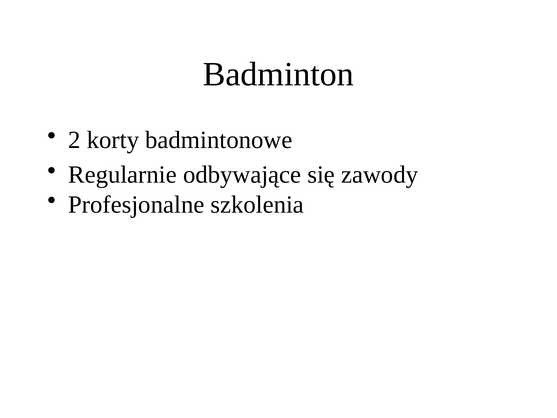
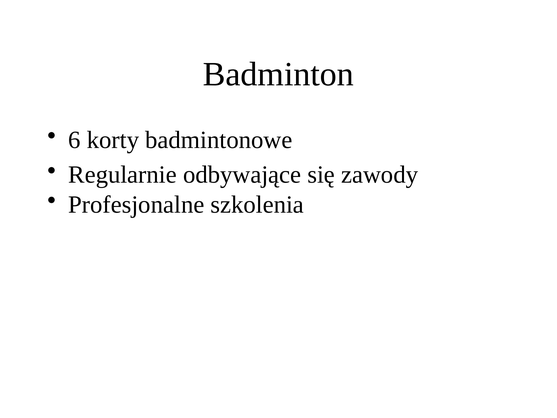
2: 2 -> 6
